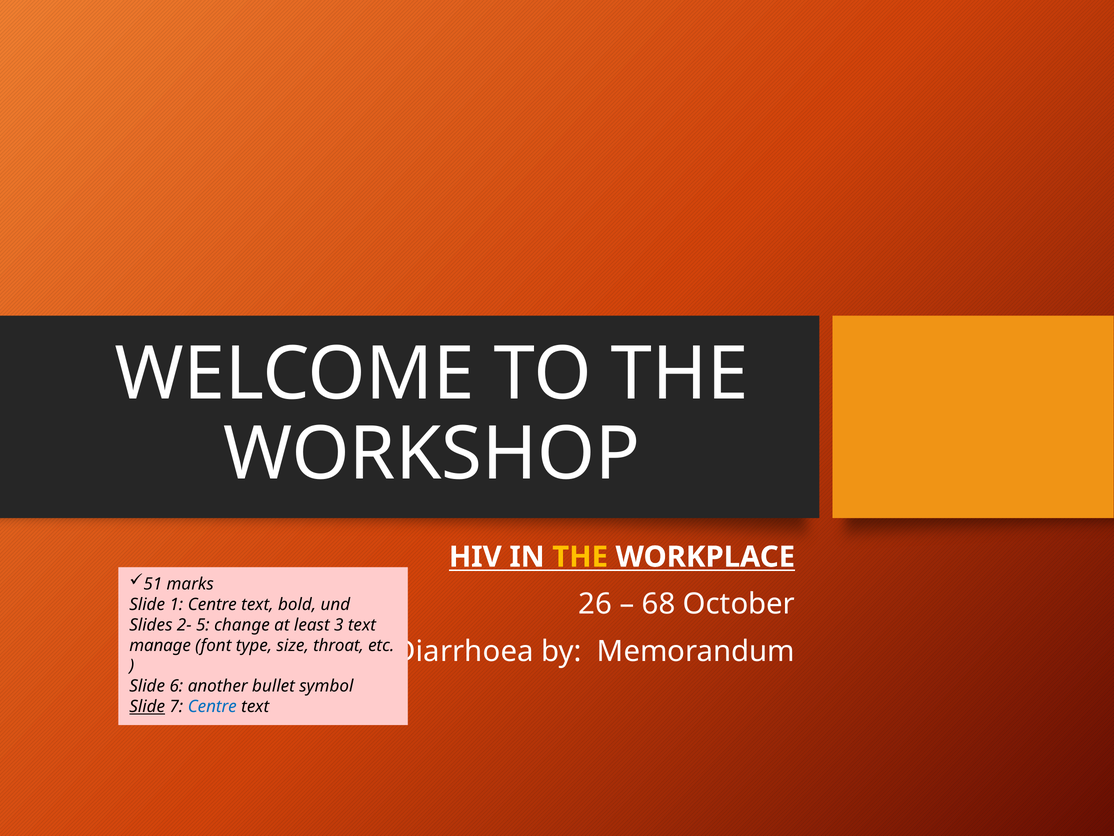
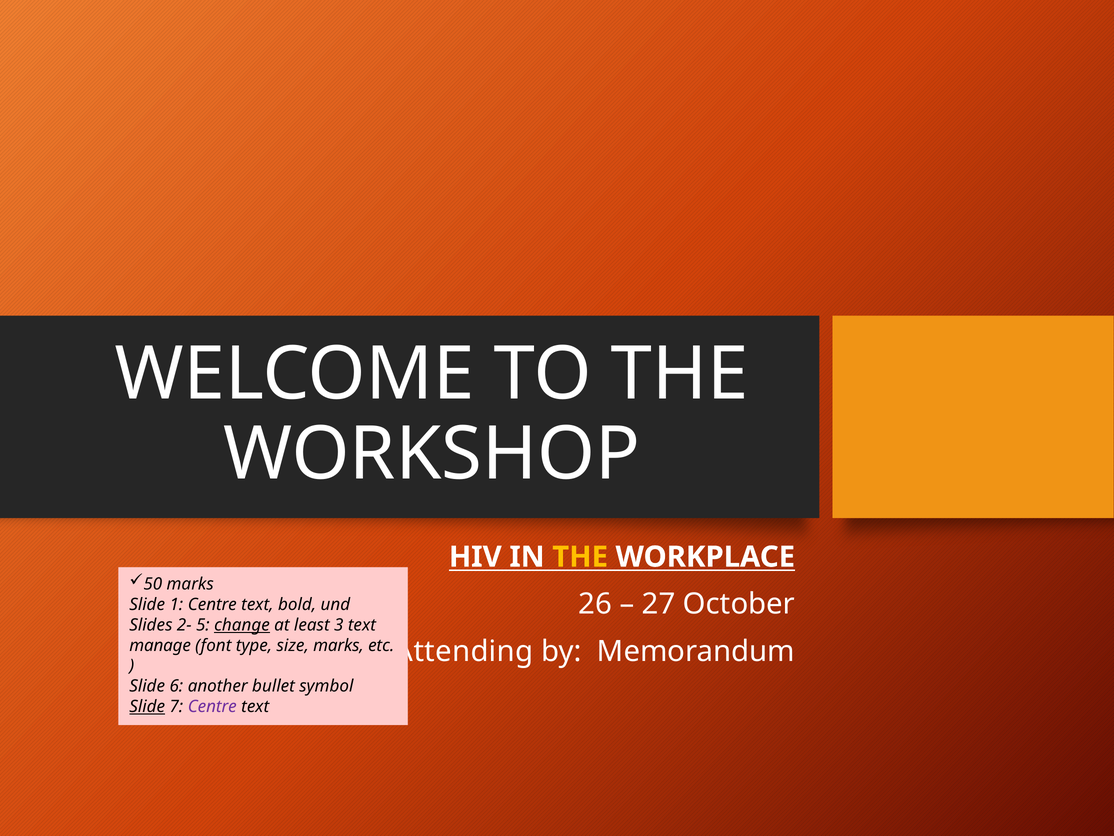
51: 51 -> 50
68: 68 -> 27
change underline: none -> present
size throat: throat -> marks
Diarrhoea: Diarrhoea -> Attending
Centre at (212, 706) colour: blue -> purple
